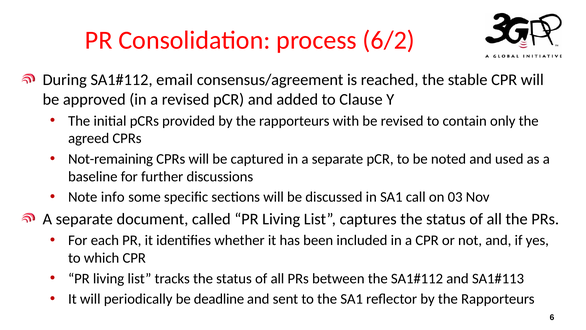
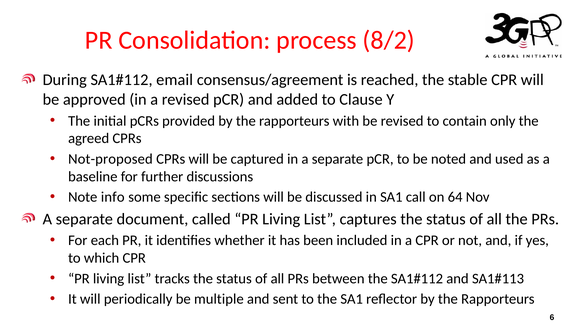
6/2: 6/2 -> 8/2
Not-remaining: Not-remaining -> Not-proposed
03: 03 -> 64
deadline: deadline -> multiple
